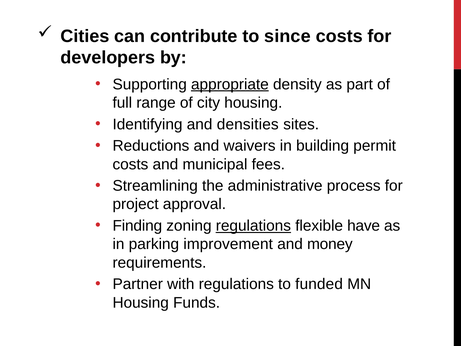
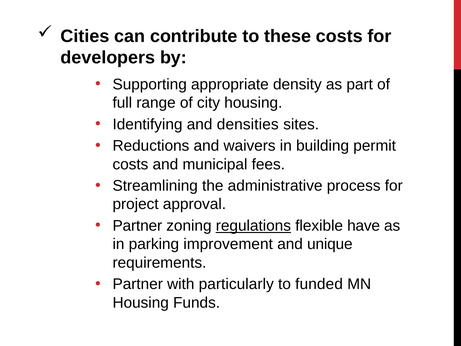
since: since -> these
appropriate underline: present -> none
Finding at (137, 226): Finding -> Partner
money: money -> unique
with regulations: regulations -> particularly
